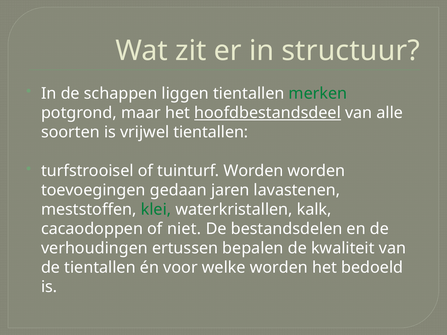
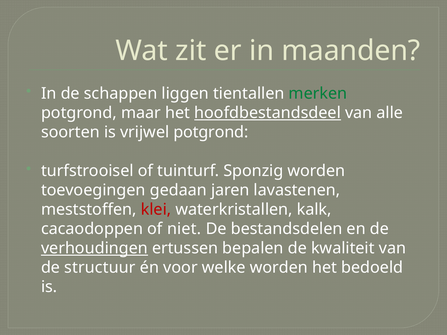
structuur: structuur -> maanden
vrijwel tientallen: tientallen -> potgrond
tuinturf Worden: Worden -> Sponzig
klei colour: green -> red
verhoudingen underline: none -> present
de tientallen: tientallen -> structuur
